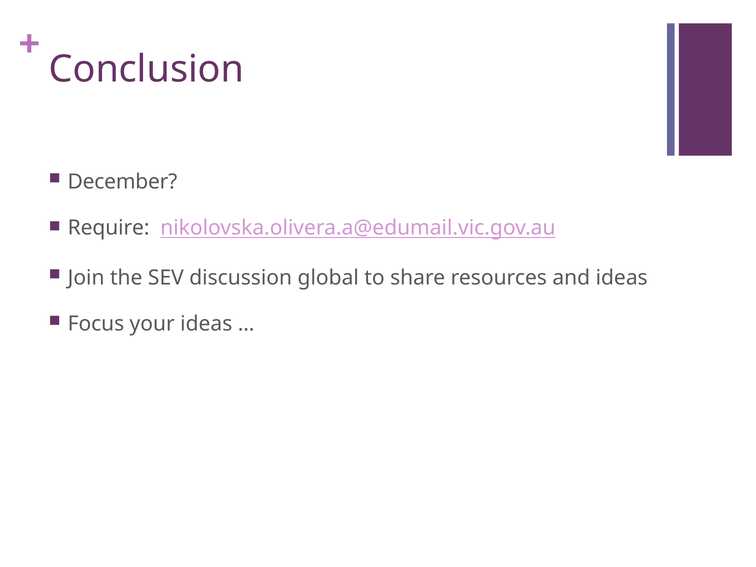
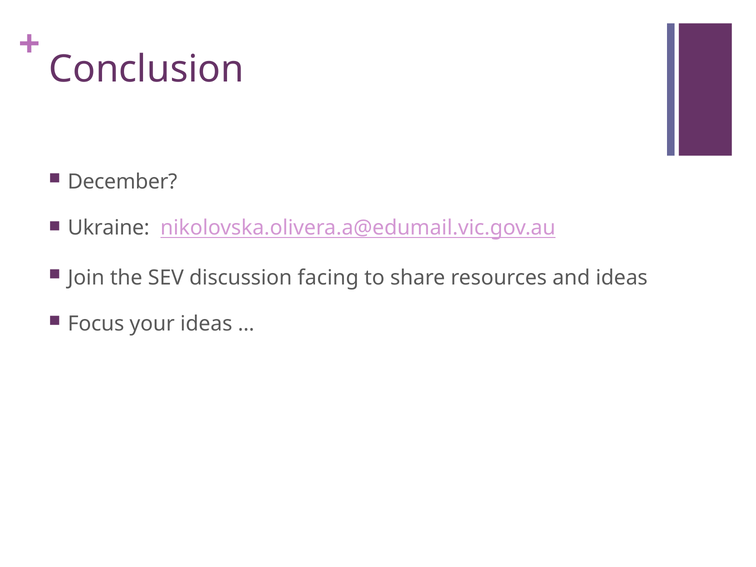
Require: Require -> Ukraine
global: global -> facing
